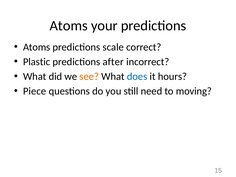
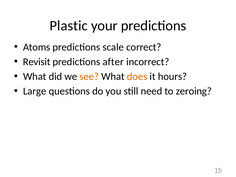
Atoms at (69, 26): Atoms -> Plastic
Plastic: Plastic -> Revisit
does colour: blue -> orange
Piece: Piece -> Large
moving: moving -> zeroing
